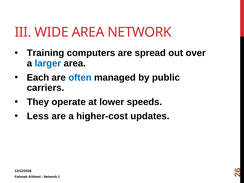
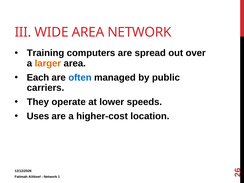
larger colour: blue -> orange
Less: Less -> Uses
updates: updates -> location
